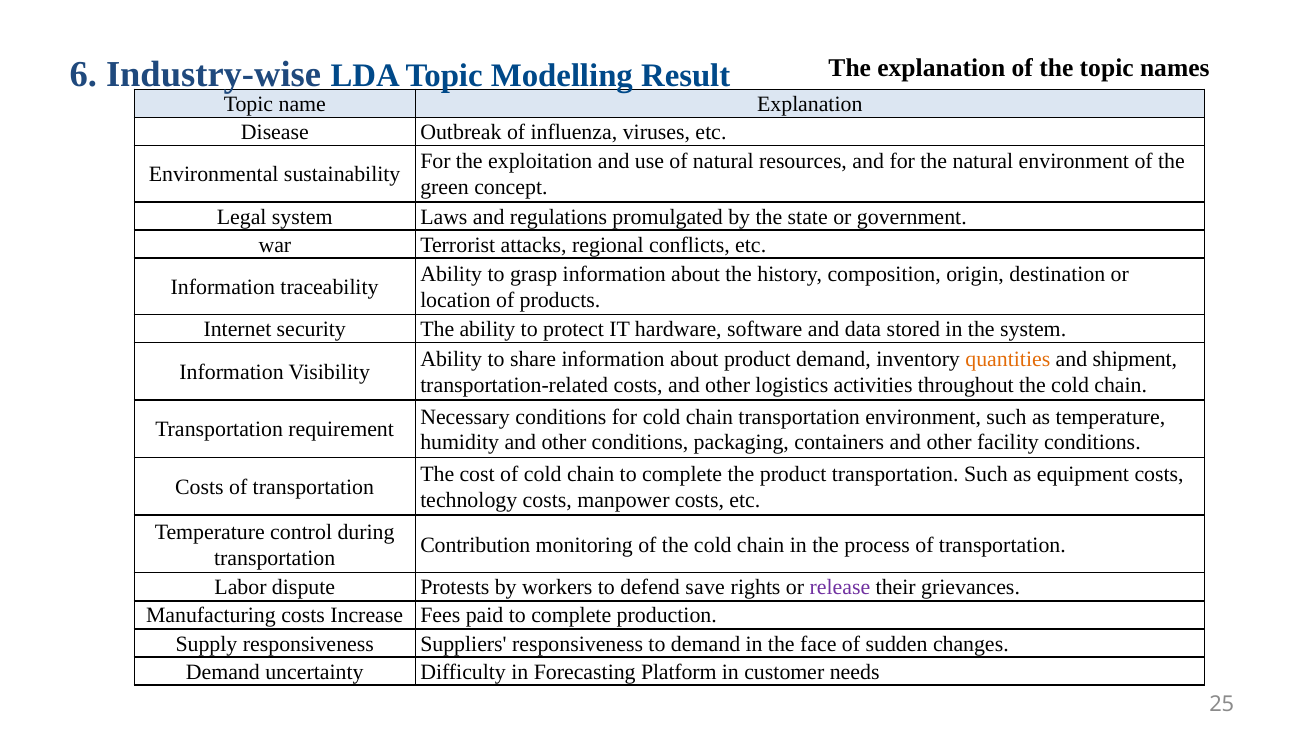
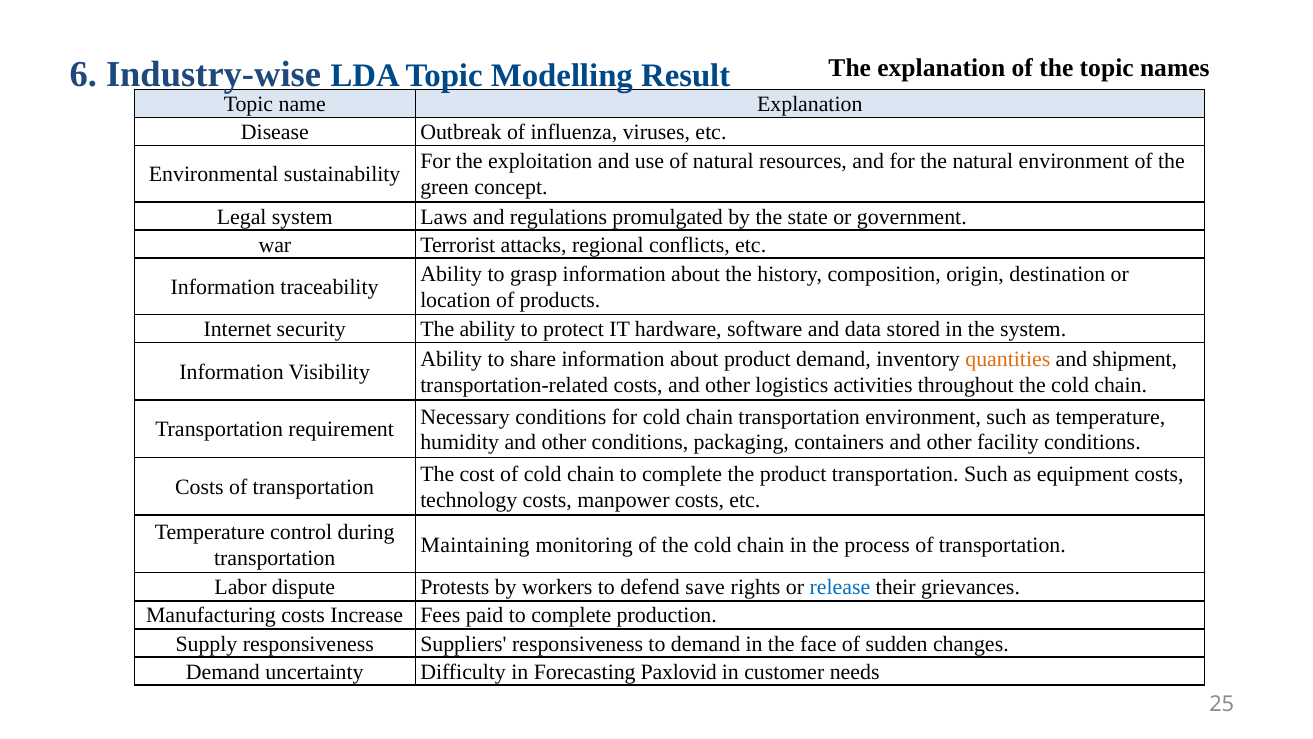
Contribution: Contribution -> Maintaining
release colour: purple -> blue
Platform: Platform -> Paxlovid
